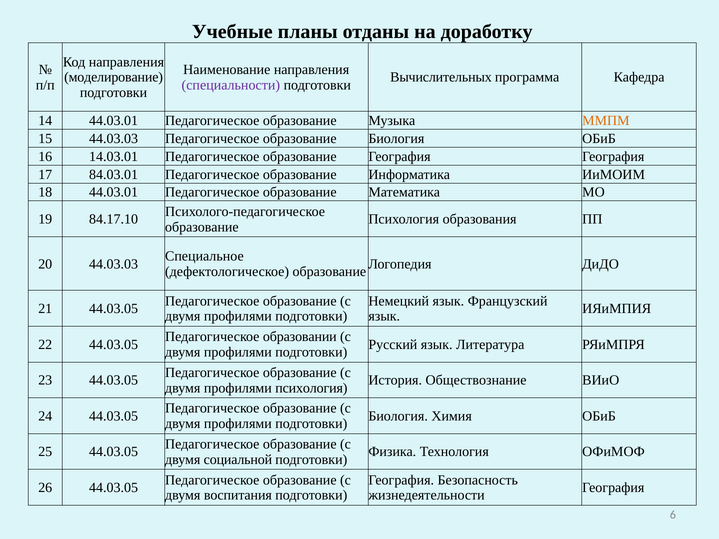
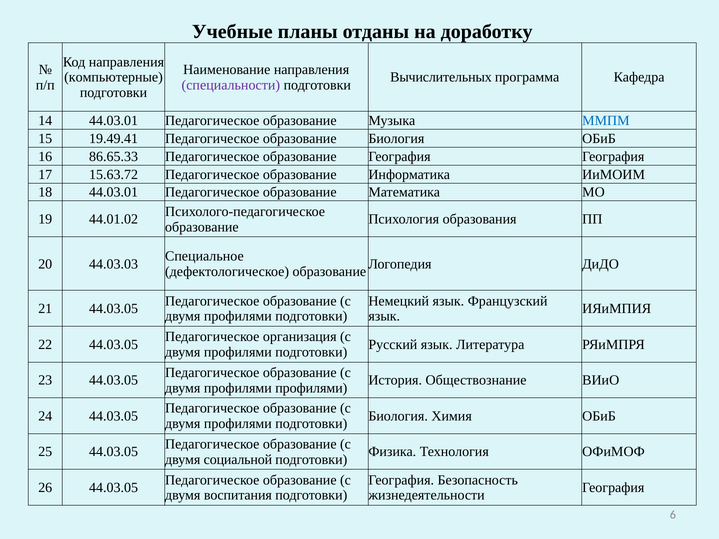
моделирование: моделирование -> компьютерные
ММПМ colour: orange -> blue
15 44.03.03: 44.03.03 -> 19.49.41
14.03.01: 14.03.01 -> 86.65.33
84.03.01: 84.03.01 -> 15.63.72
84.17.10: 84.17.10 -> 44.01.02
образовании: образовании -> организация
профилями психология: психология -> профилями
